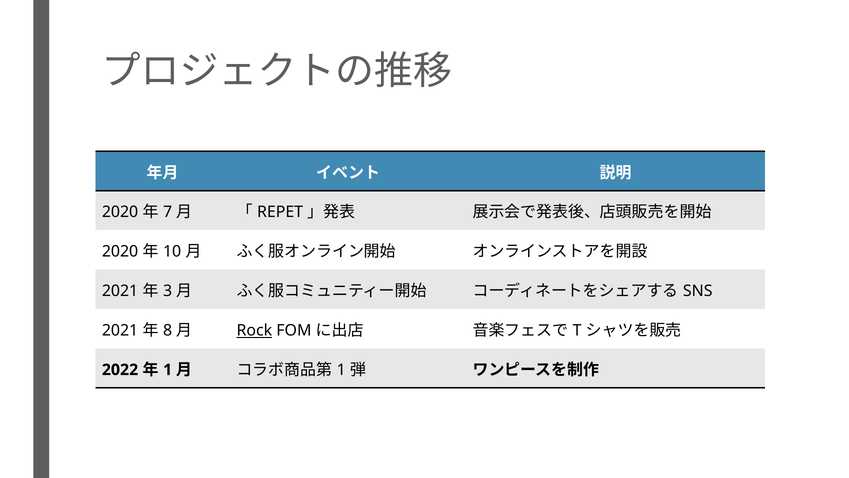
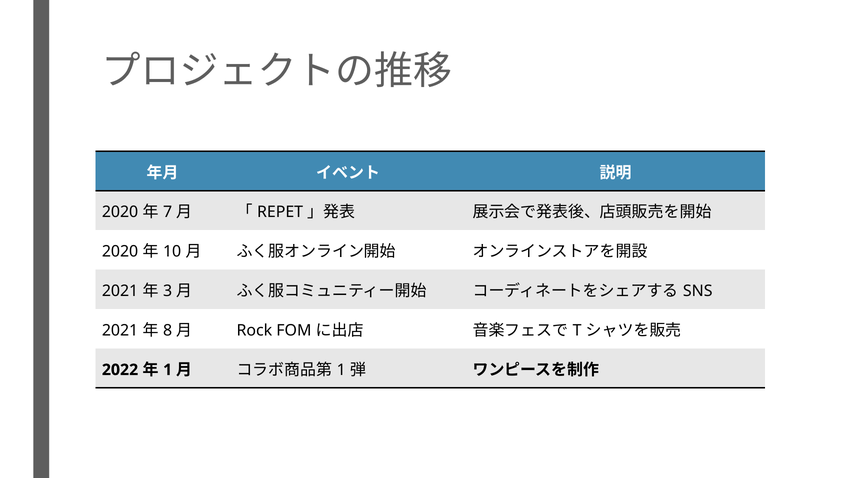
Rock underline: present -> none
